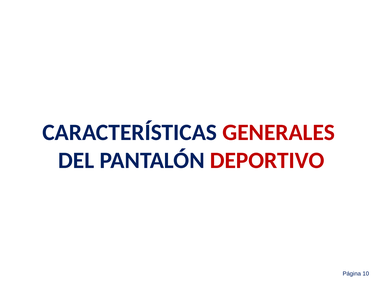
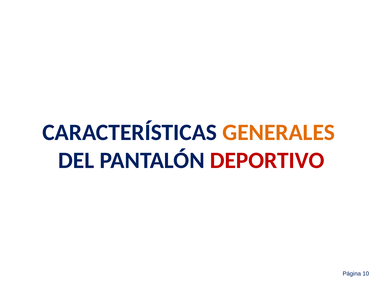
GENERALES colour: red -> orange
